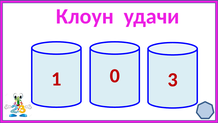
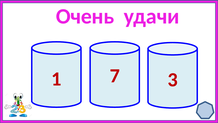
Клоун: Клоун -> Очень
0: 0 -> 7
